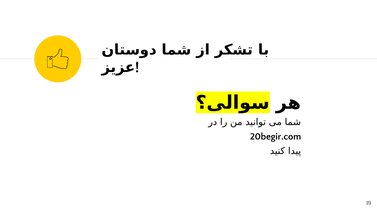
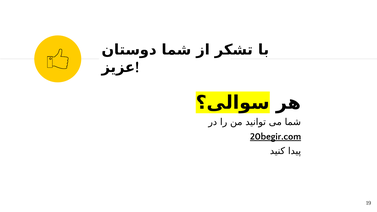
20begir.com underline: none -> present
